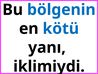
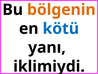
bölgenin colour: blue -> orange
